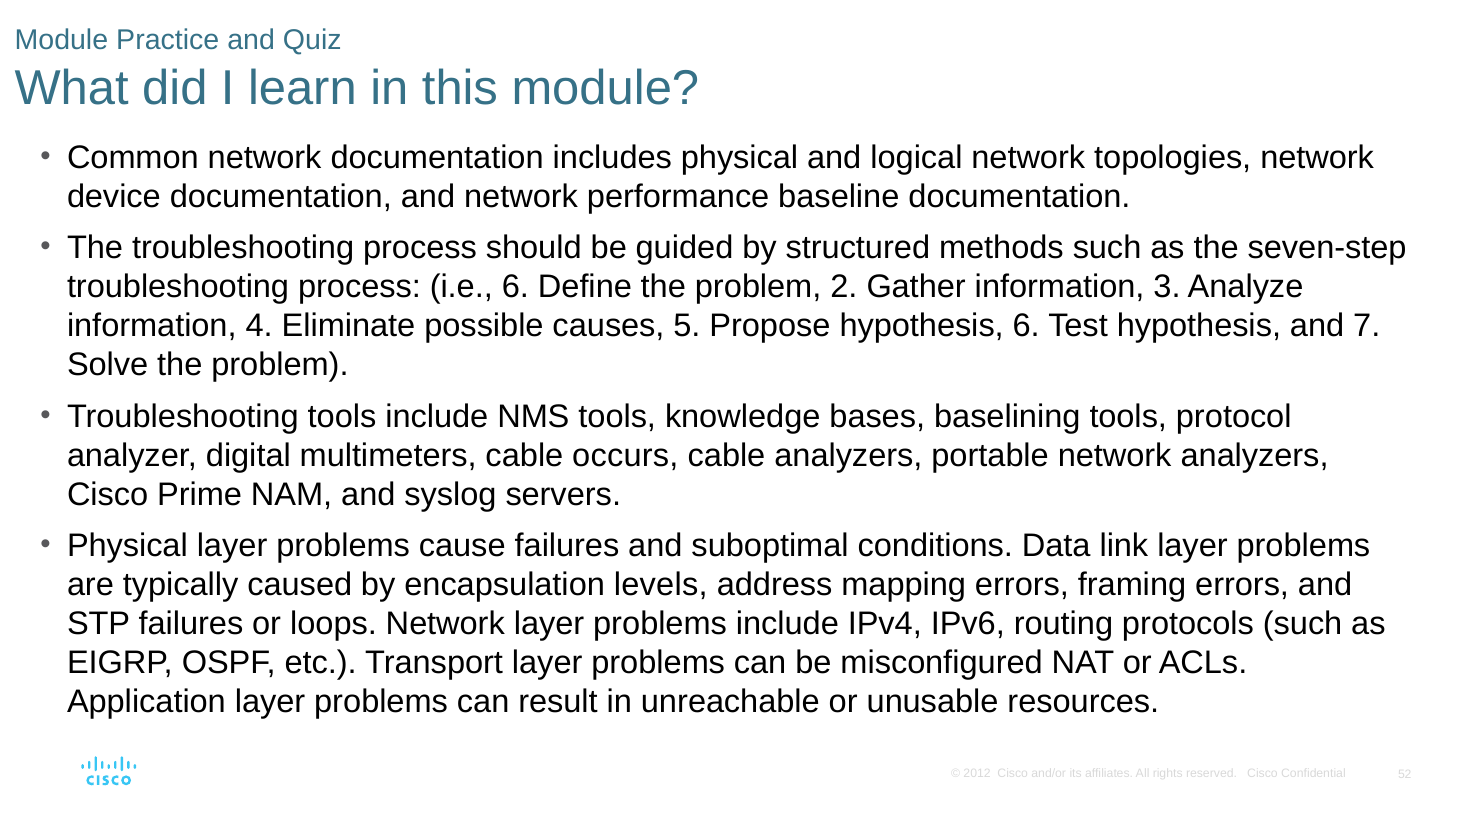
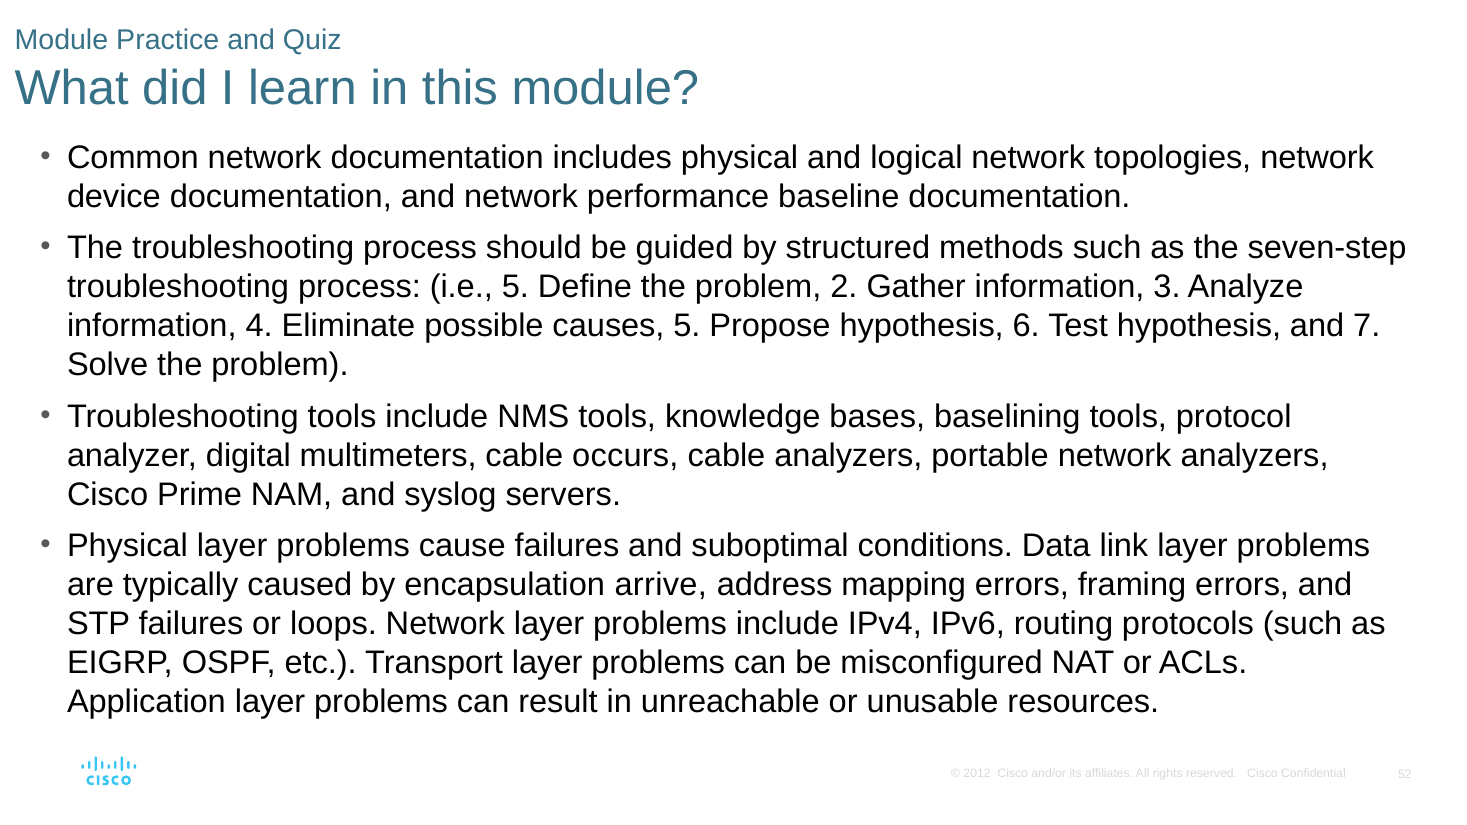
i.e 6: 6 -> 5
levels: levels -> arrive
